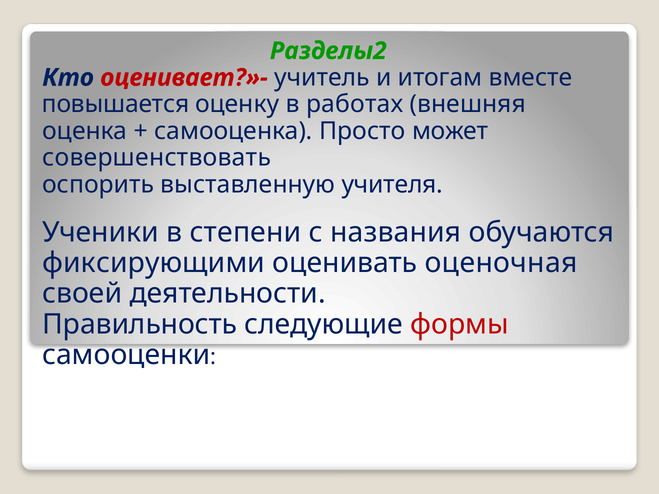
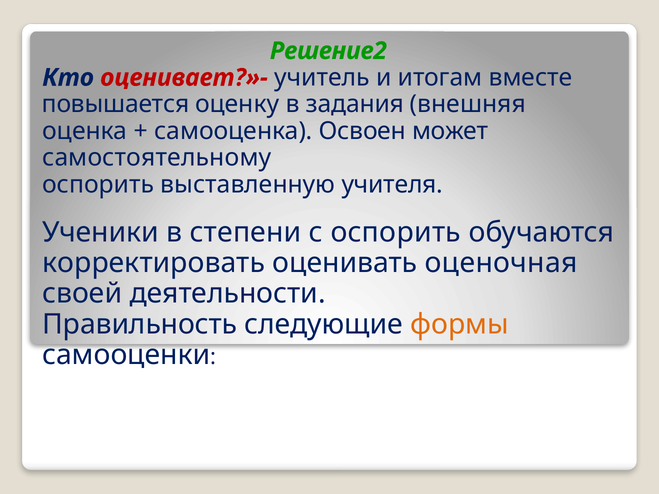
Разделы2: Разделы2 -> Решение2
работах: работах -> задания
Просто: Просто -> Освоен
совершенствовать: совершенствовать -> самостоятельному
с названия: названия -> оспорить
фиксирующими: фиксирующими -> корректировать
формы colour: red -> orange
